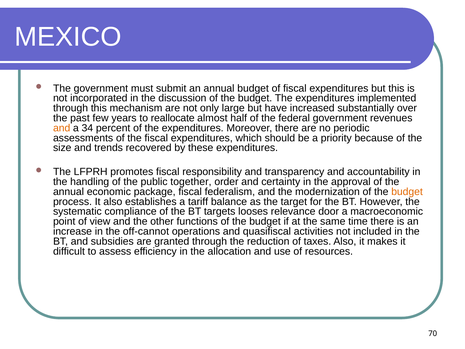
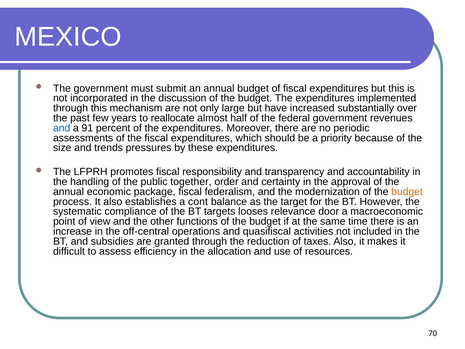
and at (62, 128) colour: orange -> blue
34: 34 -> 91
recovered: recovered -> pressures
tariff: tariff -> cont
off-cannot: off-cannot -> off-central
